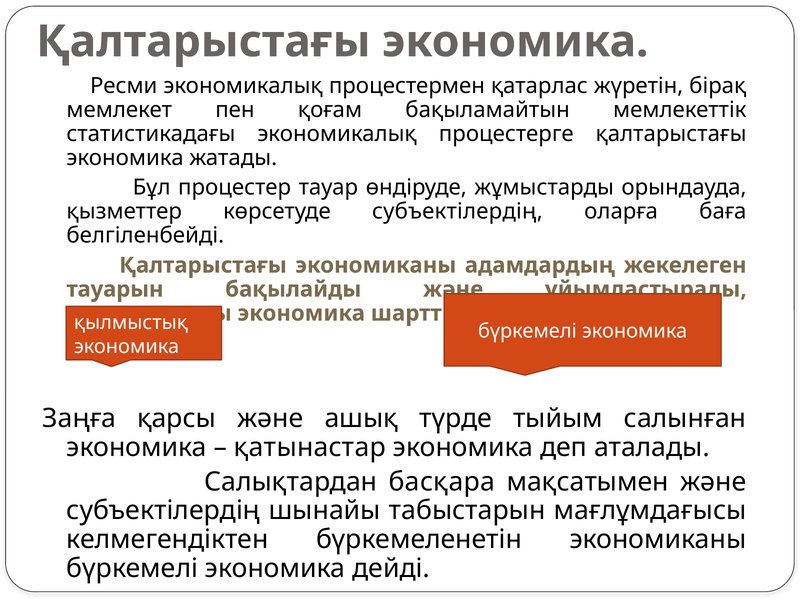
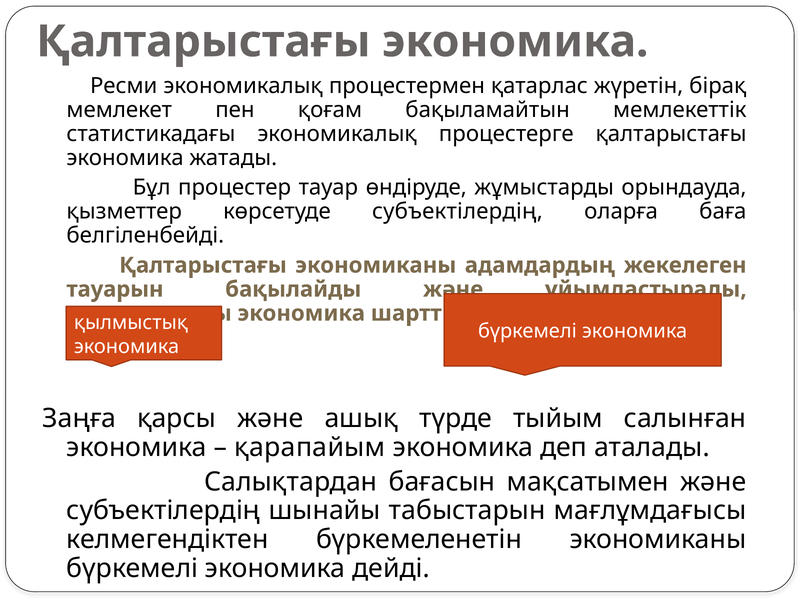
қатынастар: қатынастар -> қарапайым
басқара: басқара -> бағасын
